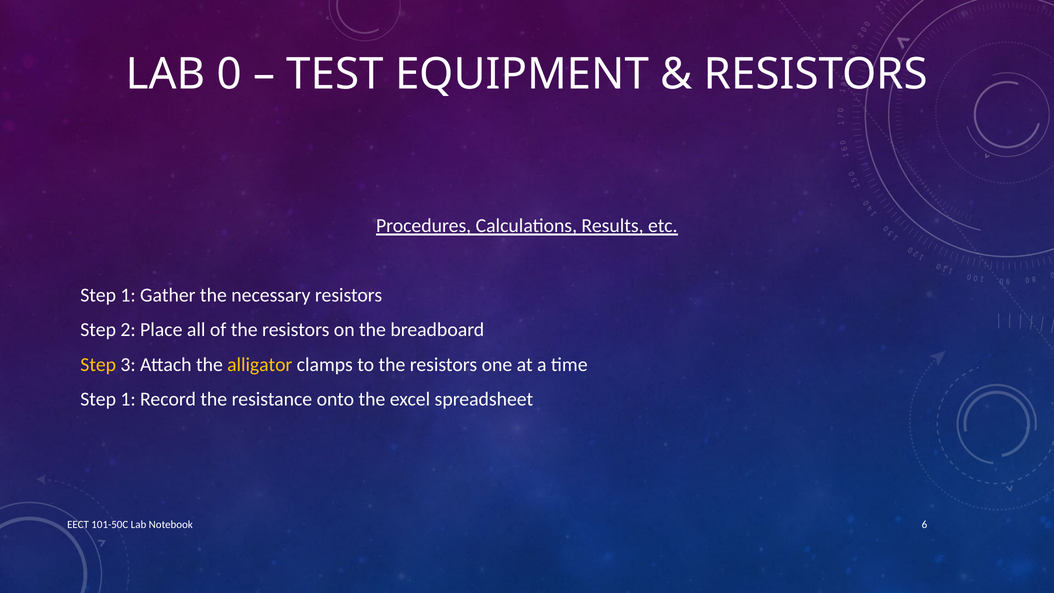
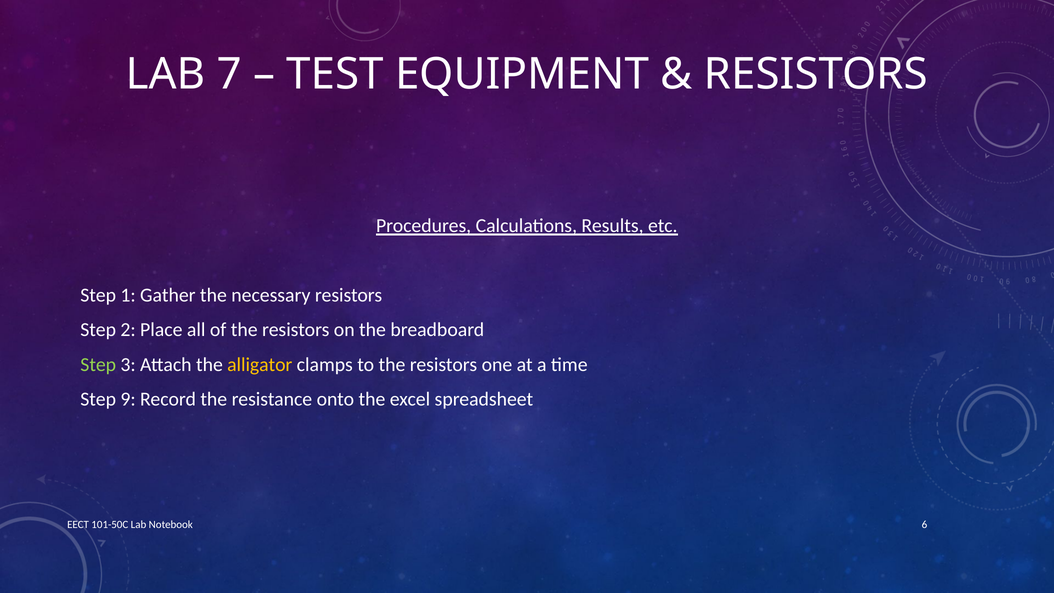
0: 0 -> 7
Step at (98, 365) colour: yellow -> light green
1 at (128, 399): 1 -> 9
